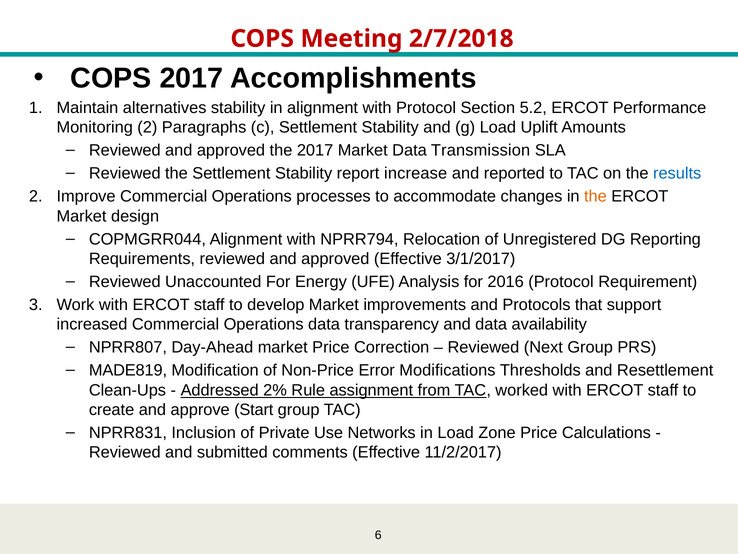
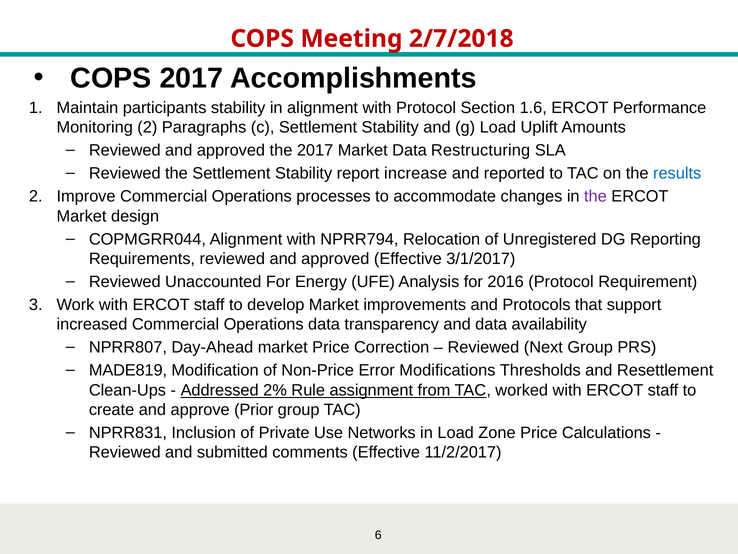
alternatives: alternatives -> participants
5.2: 5.2 -> 1.6
Transmission: Transmission -> Restructuring
the at (595, 196) colour: orange -> purple
Start: Start -> Prior
